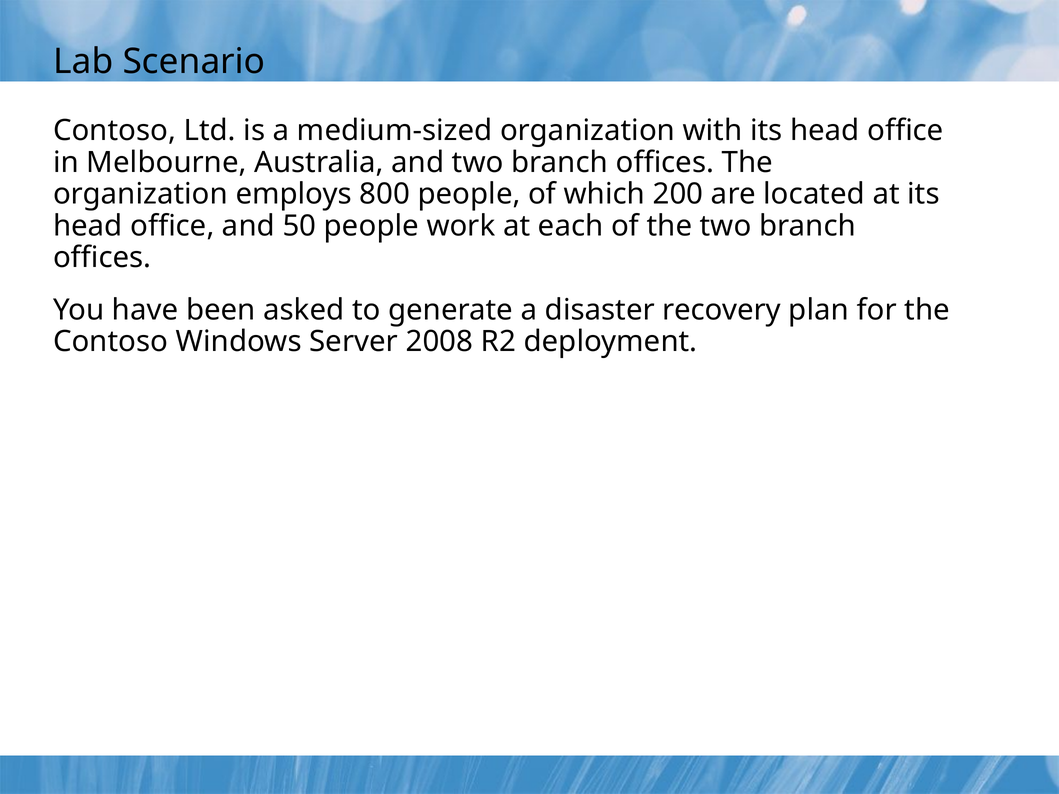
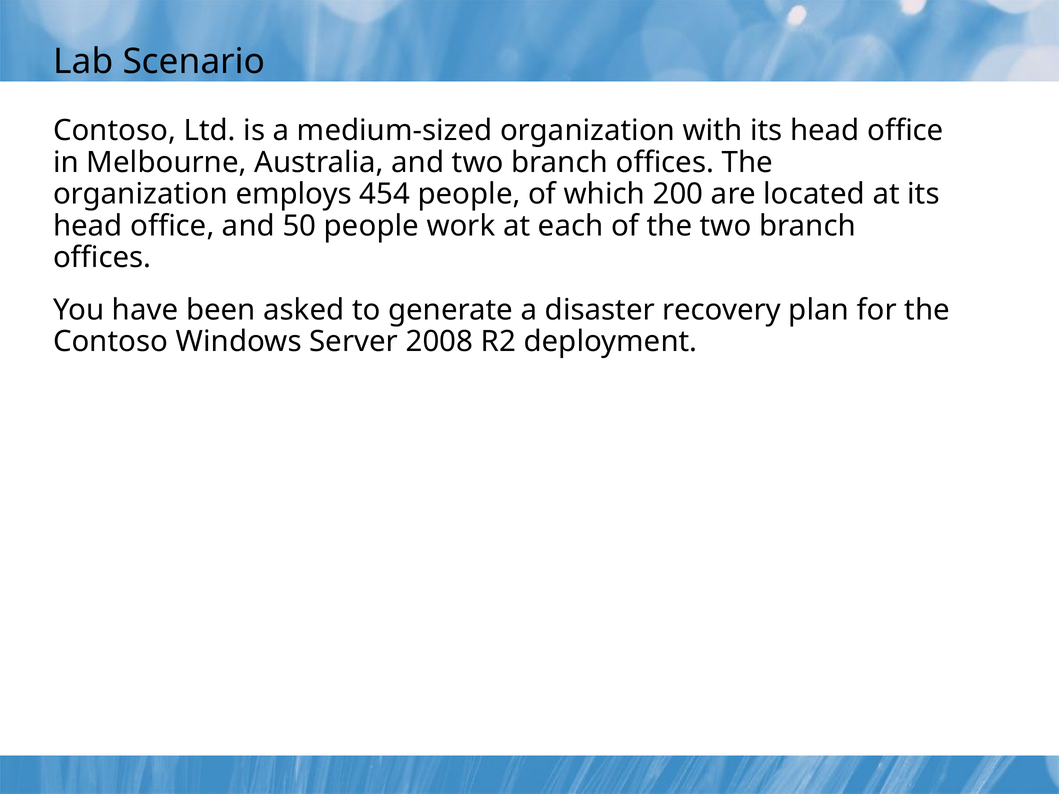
800: 800 -> 454
